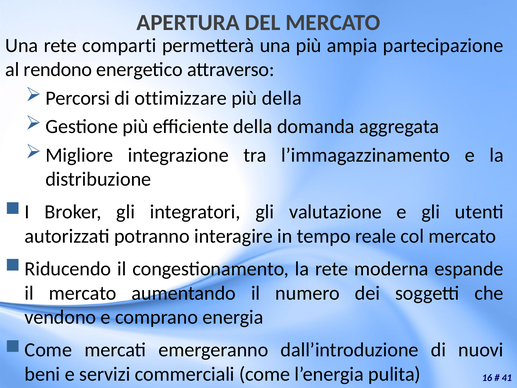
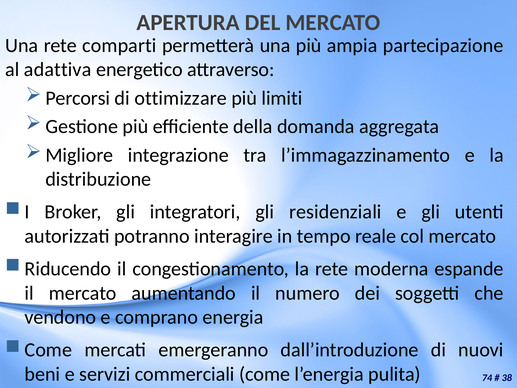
rendono: rendono -> adattiva
più della: della -> limiti
valutazione: valutazione -> residenziali
16: 16 -> 74
41: 41 -> 38
